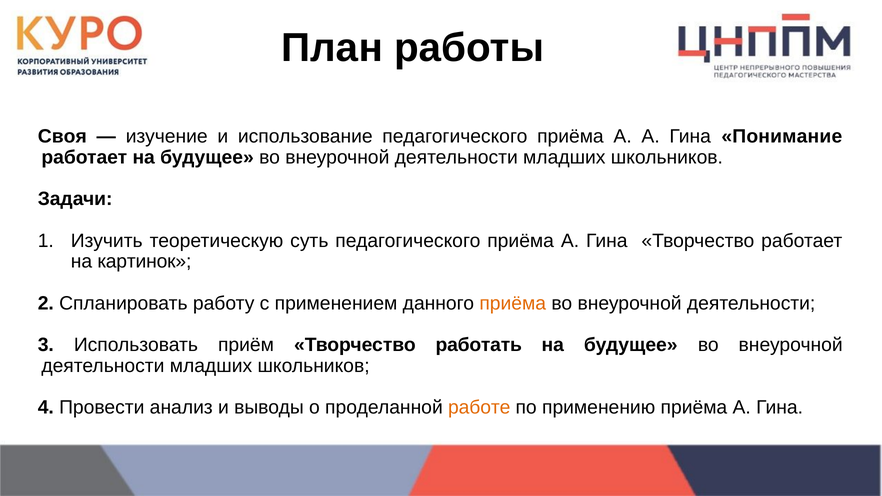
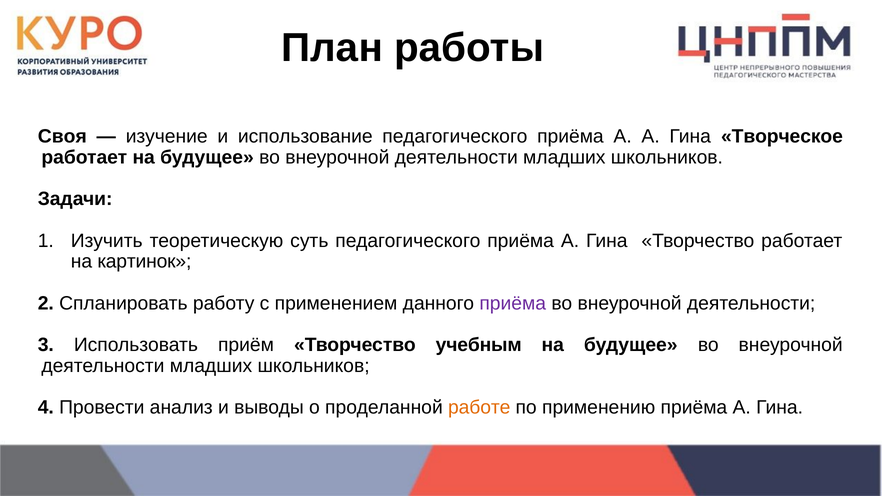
Понимание: Понимание -> Творческое
приёма at (513, 303) colour: orange -> purple
работать: работать -> учебным
